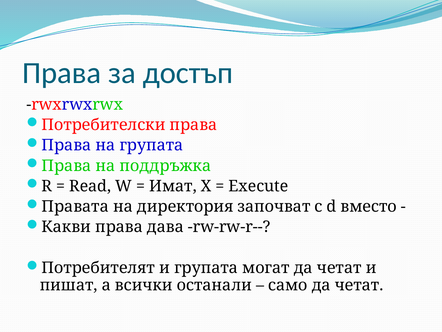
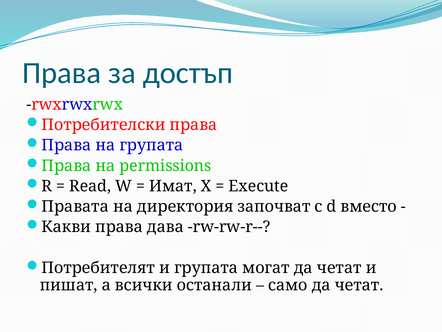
поддръжка: поддръжка -> permissions
